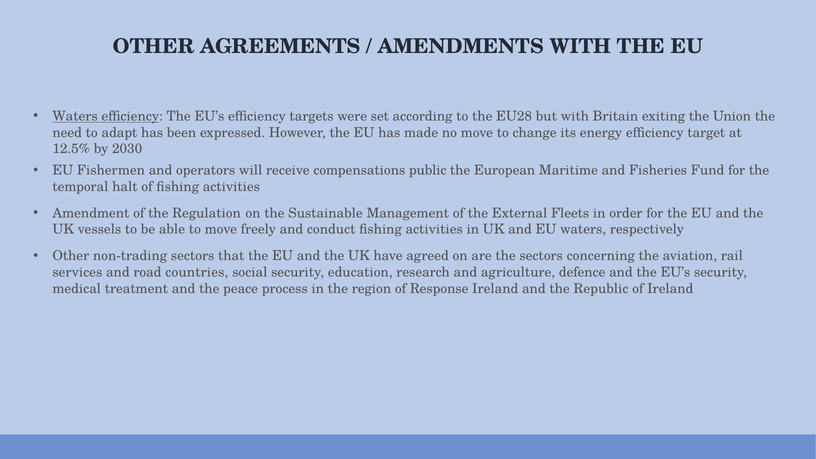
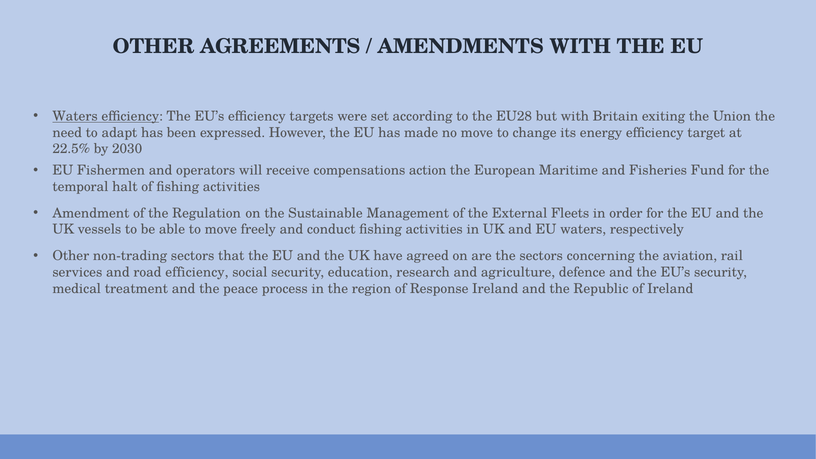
12.5%: 12.5% -> 22.5%
public: public -> action
road countries: countries -> efficiency
